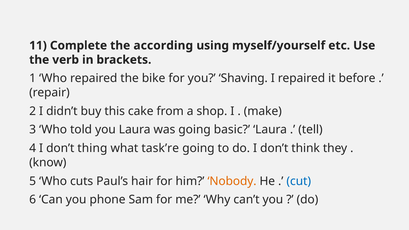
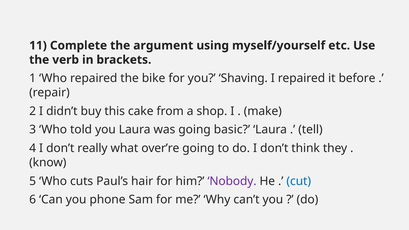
according: according -> argument
thing: thing -> really
task’re: task’re -> over’re
Nobody colour: orange -> purple
